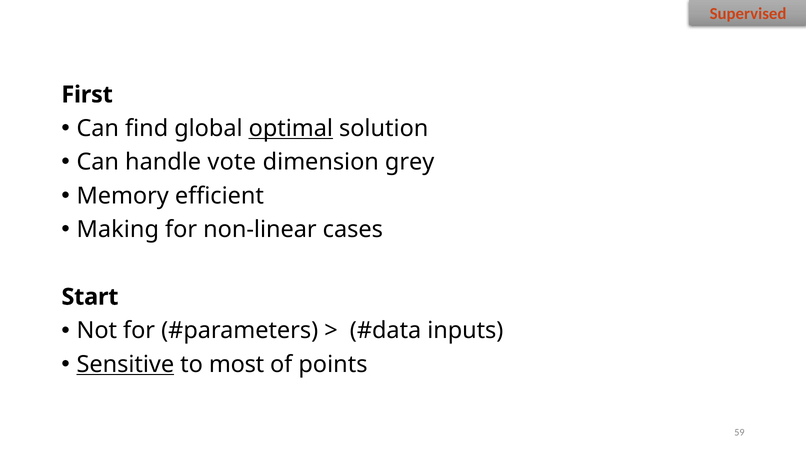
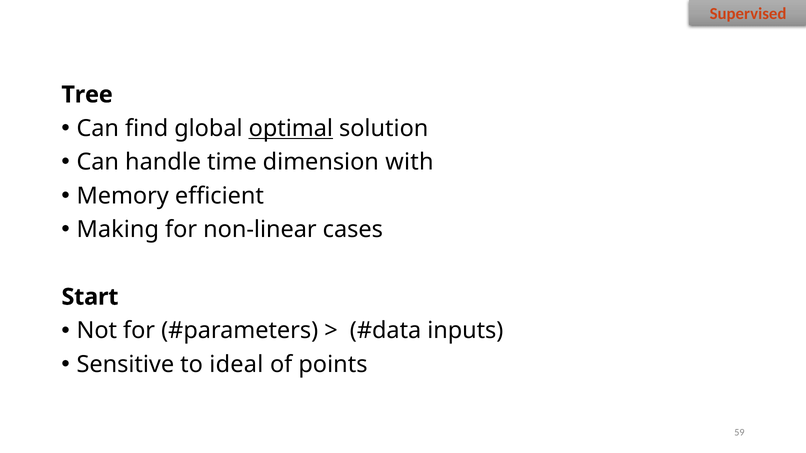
First: First -> Tree
vote: vote -> time
grey: grey -> with
Sensitive underline: present -> none
most: most -> ideal
